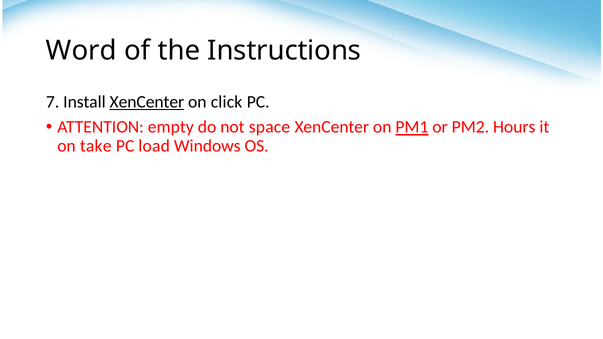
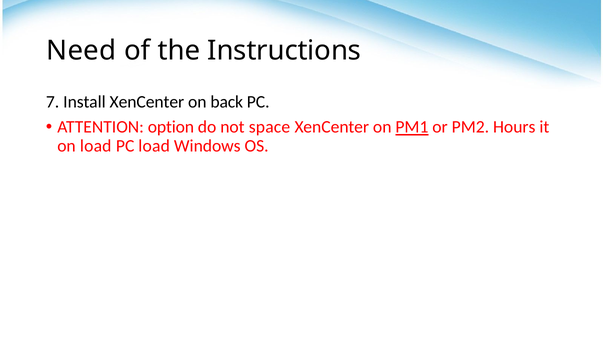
Word: Word -> Need
XenCenter at (147, 102) underline: present -> none
click: click -> back
empty: empty -> option
on take: take -> load
